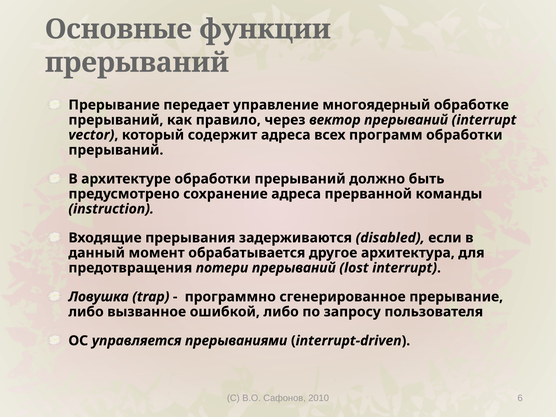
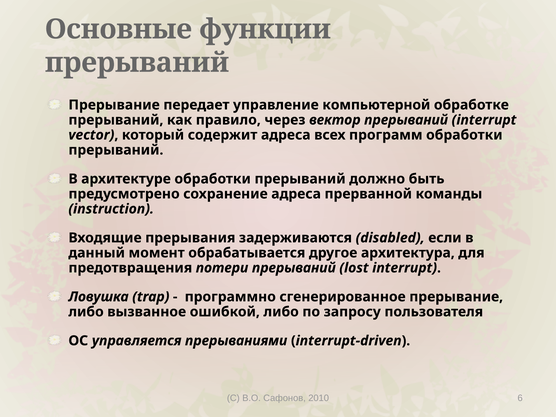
многоядерный: многоядерный -> компьютерной
